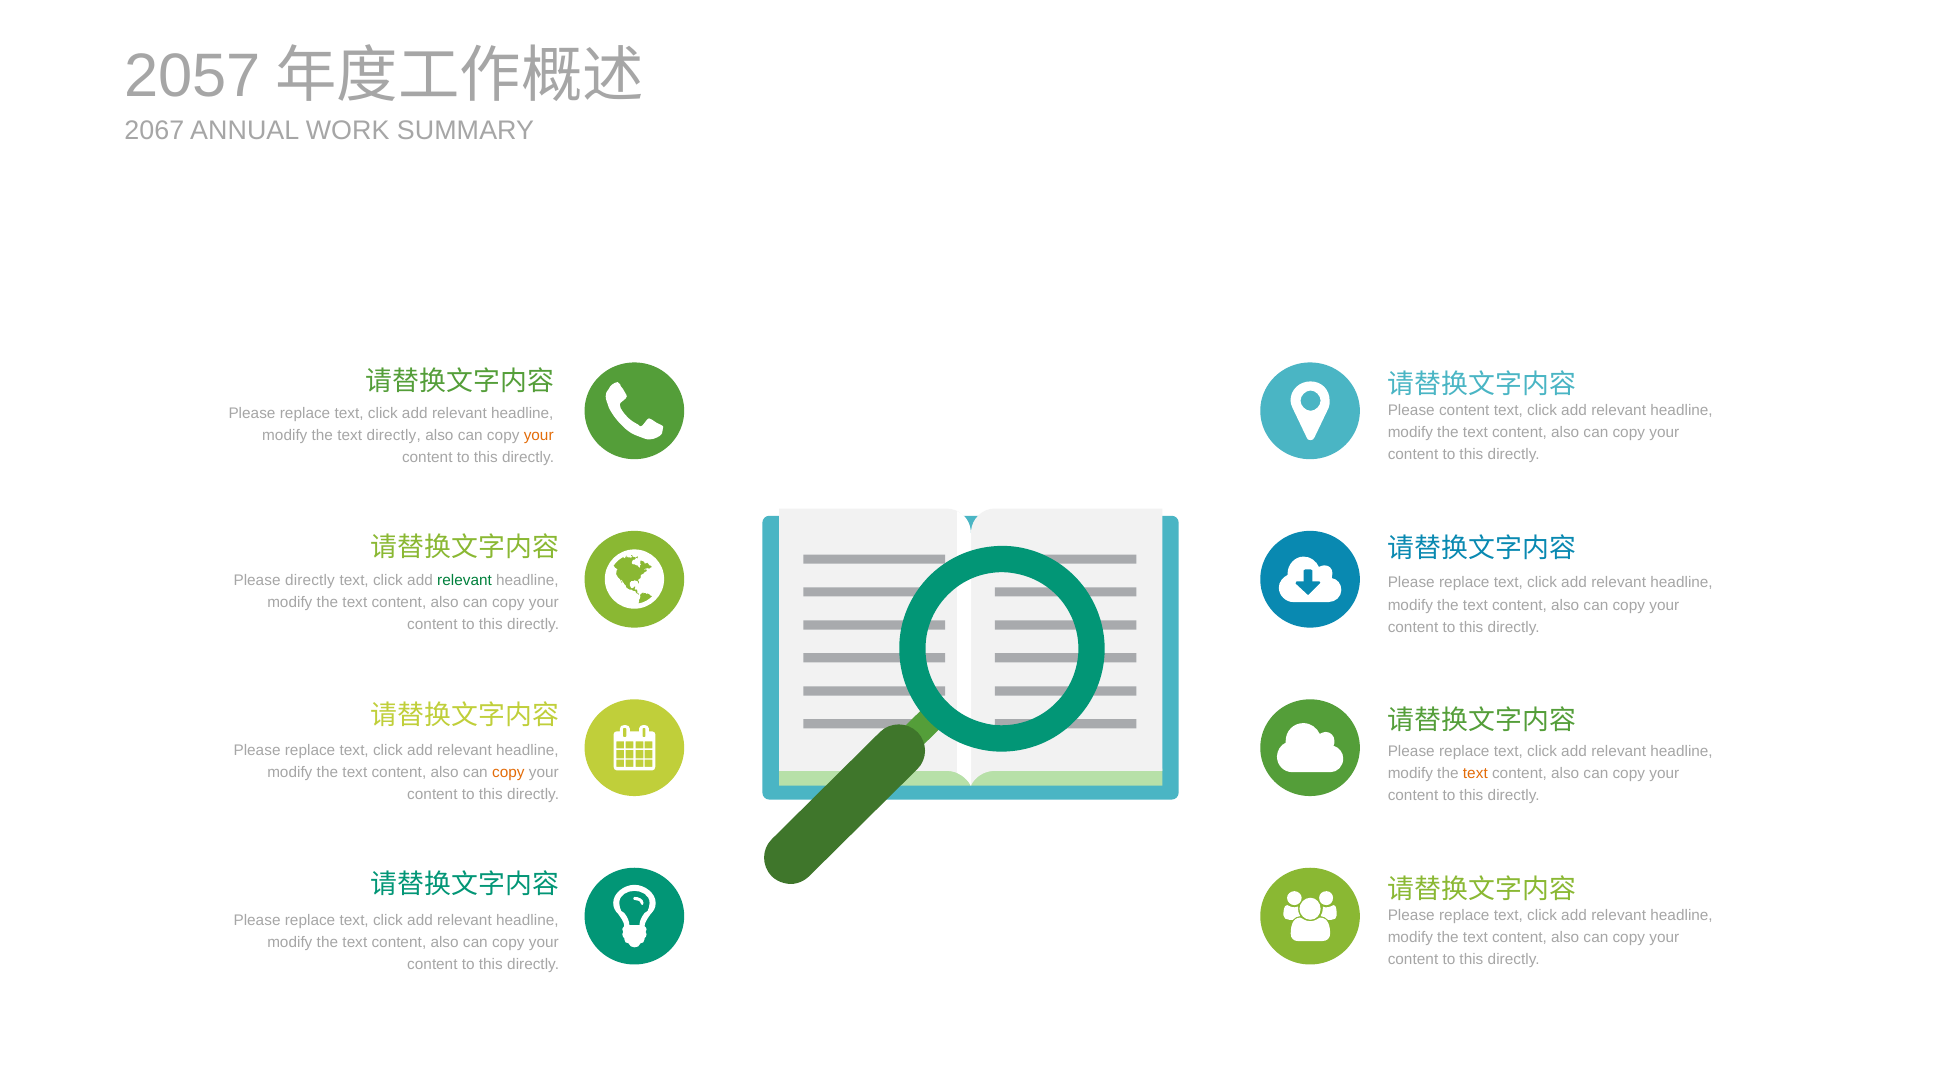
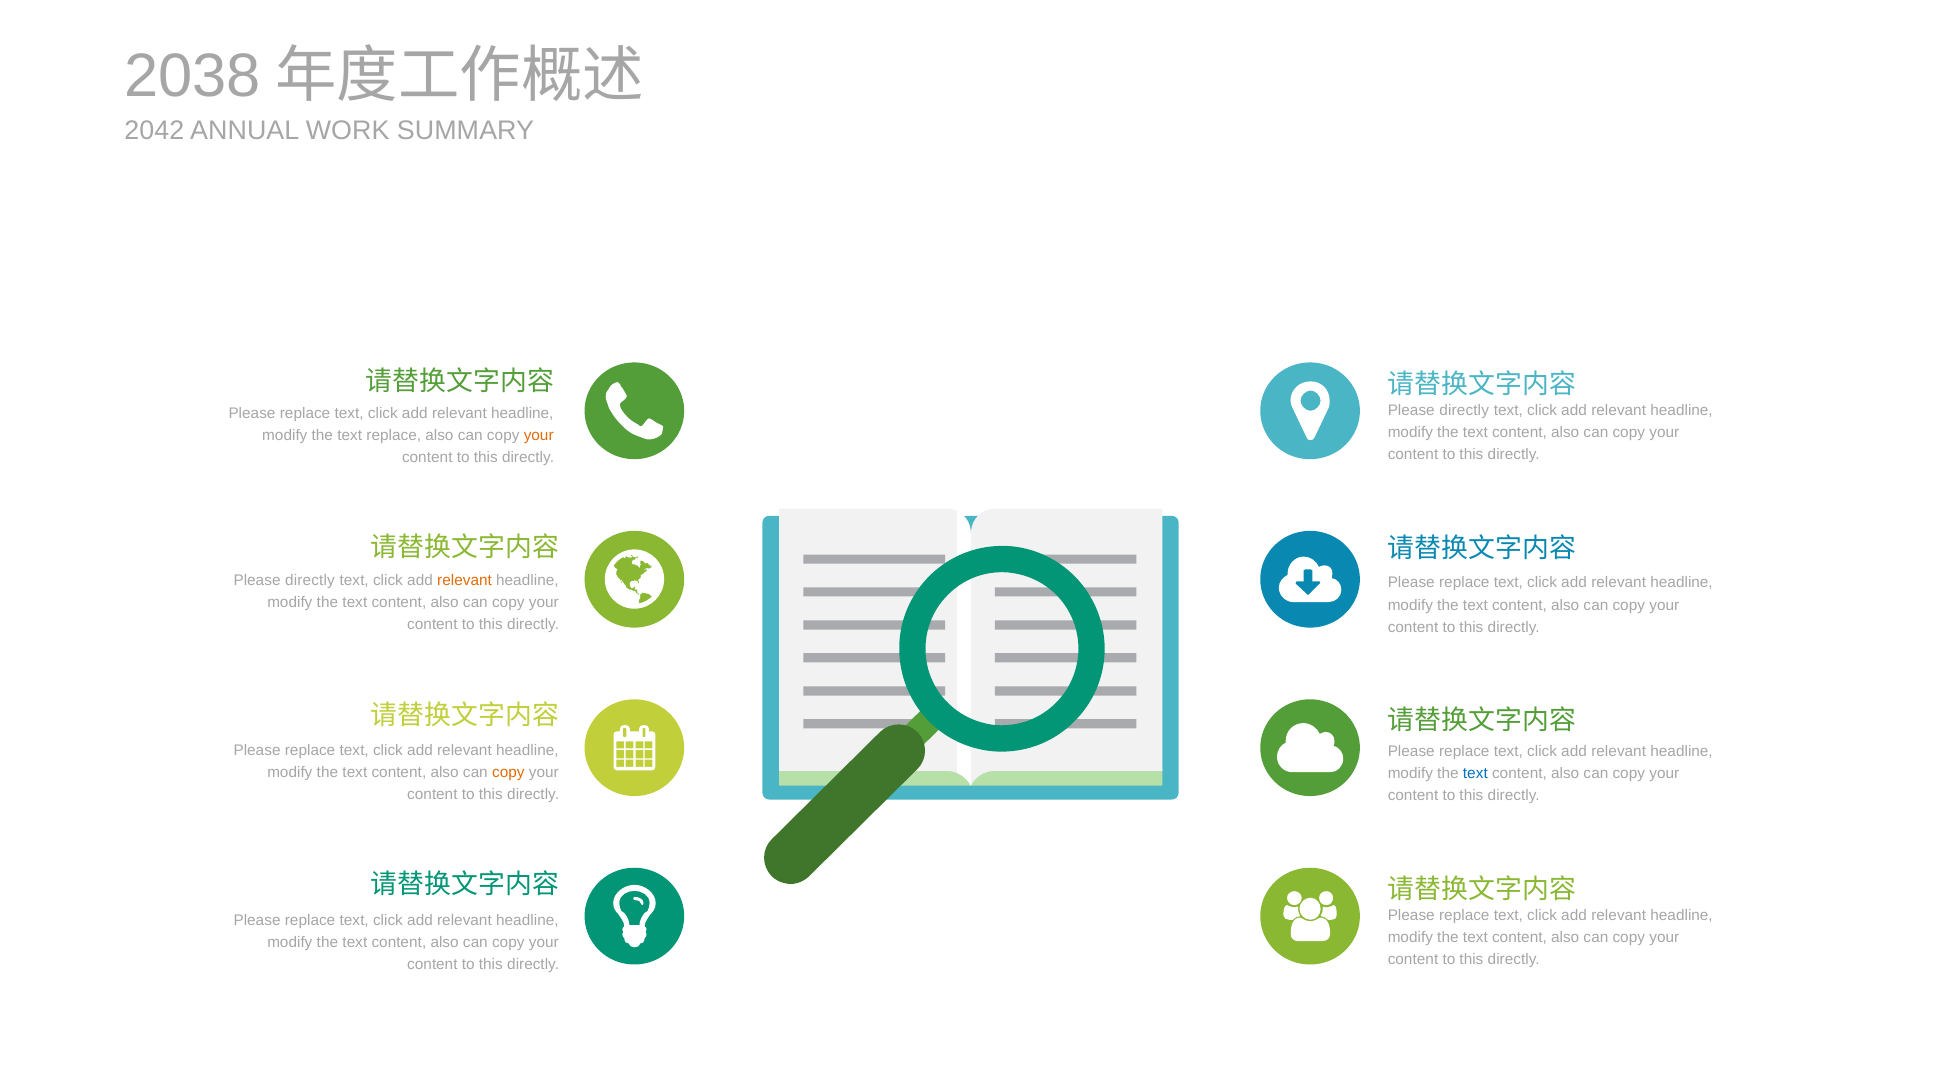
2057: 2057 -> 2038
2067: 2067 -> 2042
content at (1464, 411): content -> directly
text directly: directly -> replace
relevant at (465, 581) colour: green -> orange
text at (1475, 774) colour: orange -> blue
